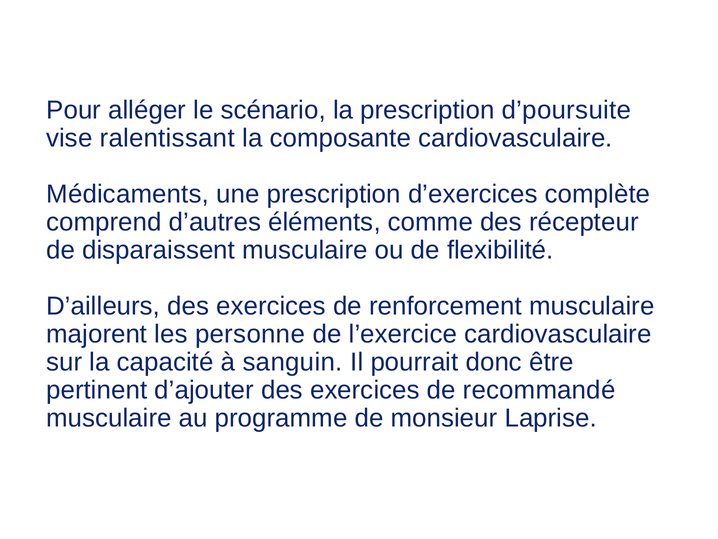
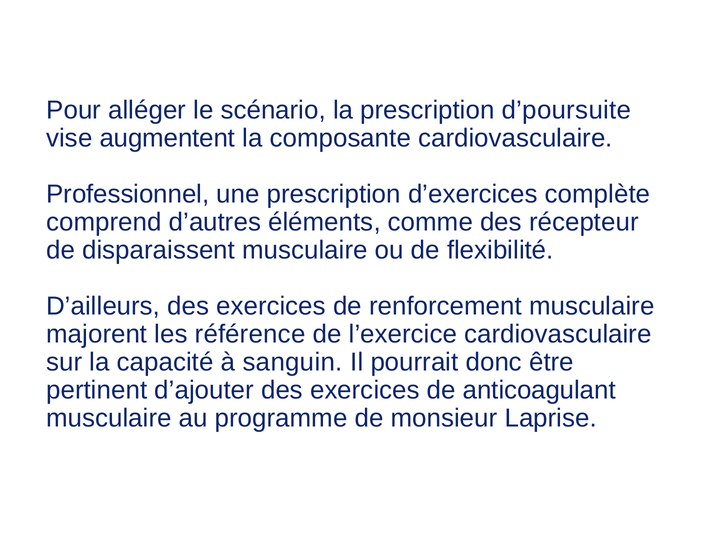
ralentissant: ralentissant -> augmentent
Médicaments: Médicaments -> Professionnel
personne: personne -> référence
recommandé: recommandé -> anticoagulant
